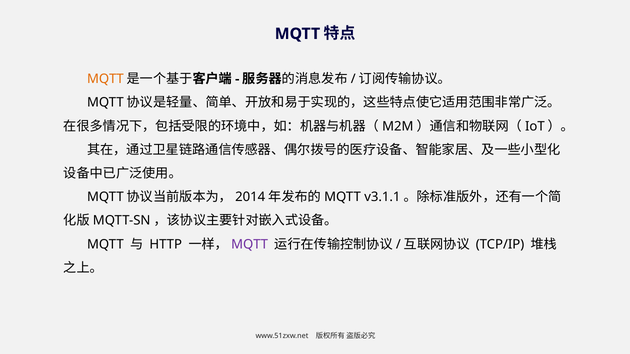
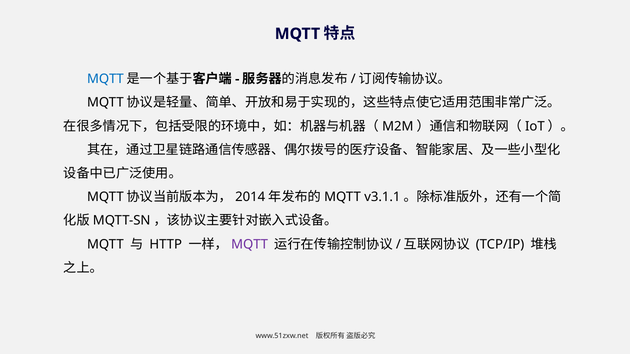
MQTT at (105, 79) colour: orange -> blue
